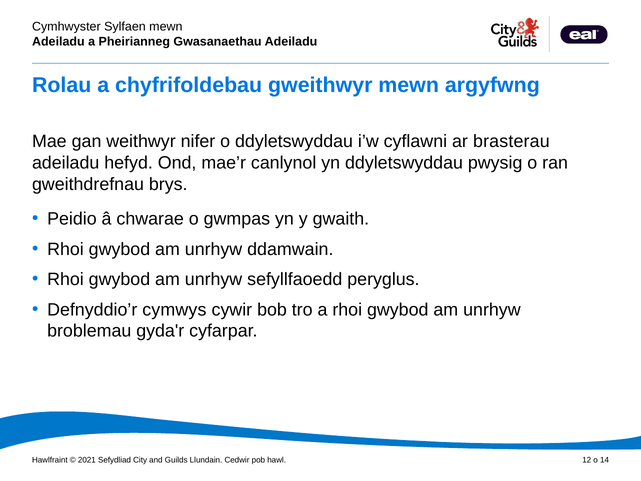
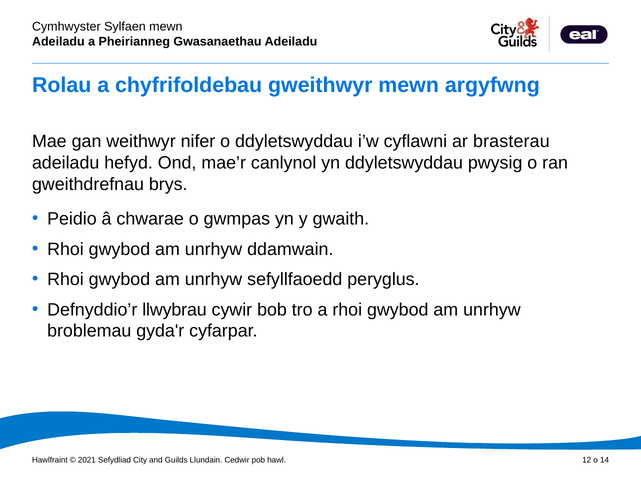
cymwys: cymwys -> llwybrau
